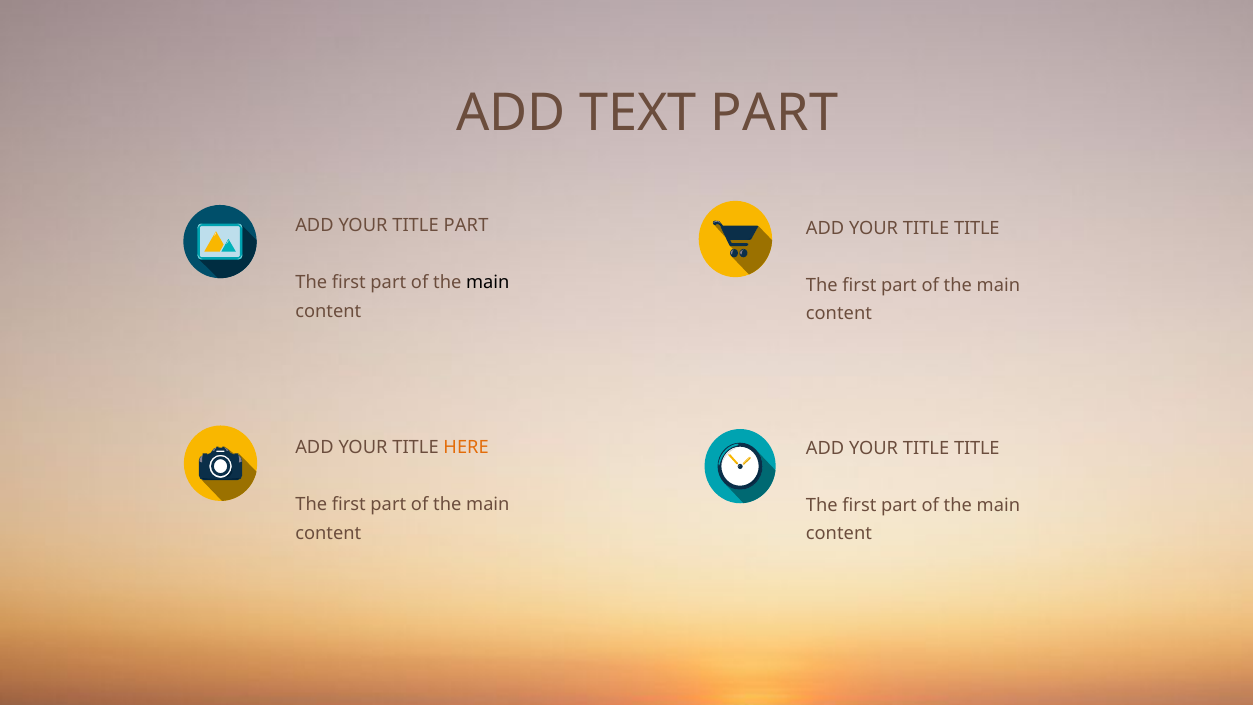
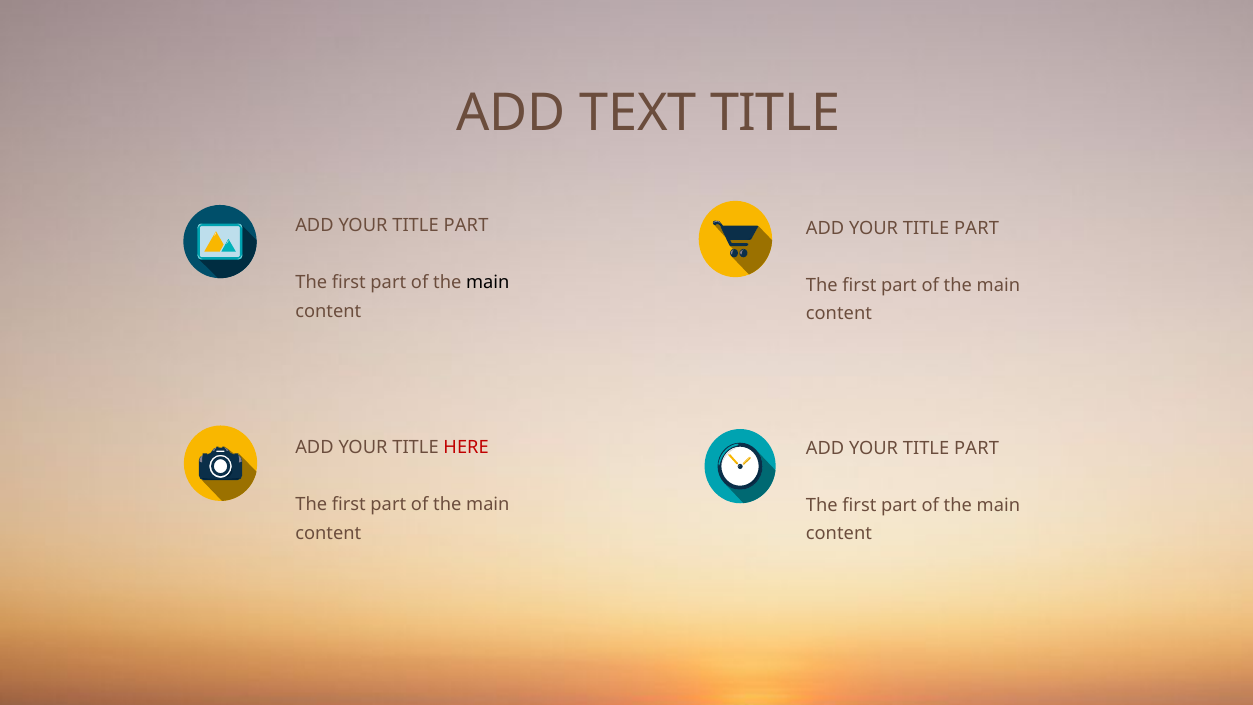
TEXT PART: PART -> TITLE
TITLE at (977, 228): TITLE -> PART
HERE colour: orange -> red
TITLE at (977, 448): TITLE -> PART
